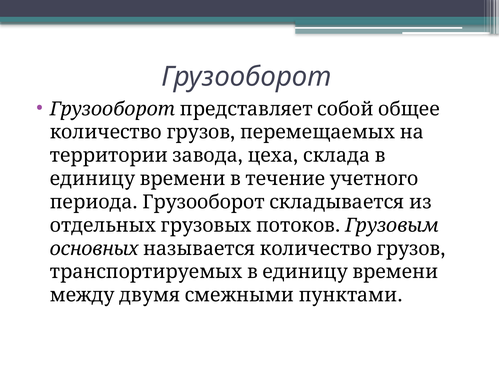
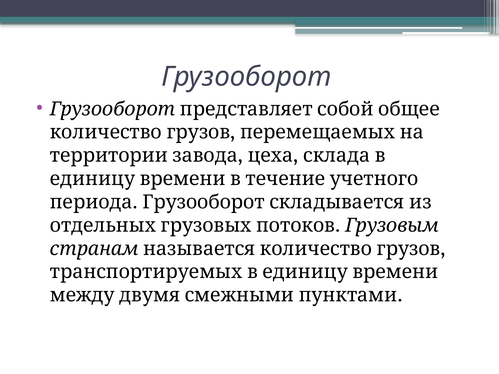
основных: основных -> странам
